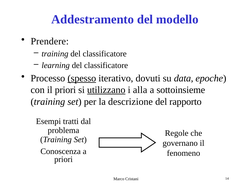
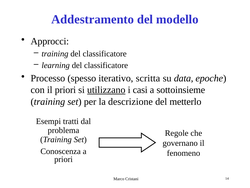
Prendere: Prendere -> Approcci
spesso underline: present -> none
dovuti: dovuti -> scritta
alla: alla -> casi
rapporto: rapporto -> metterlo
